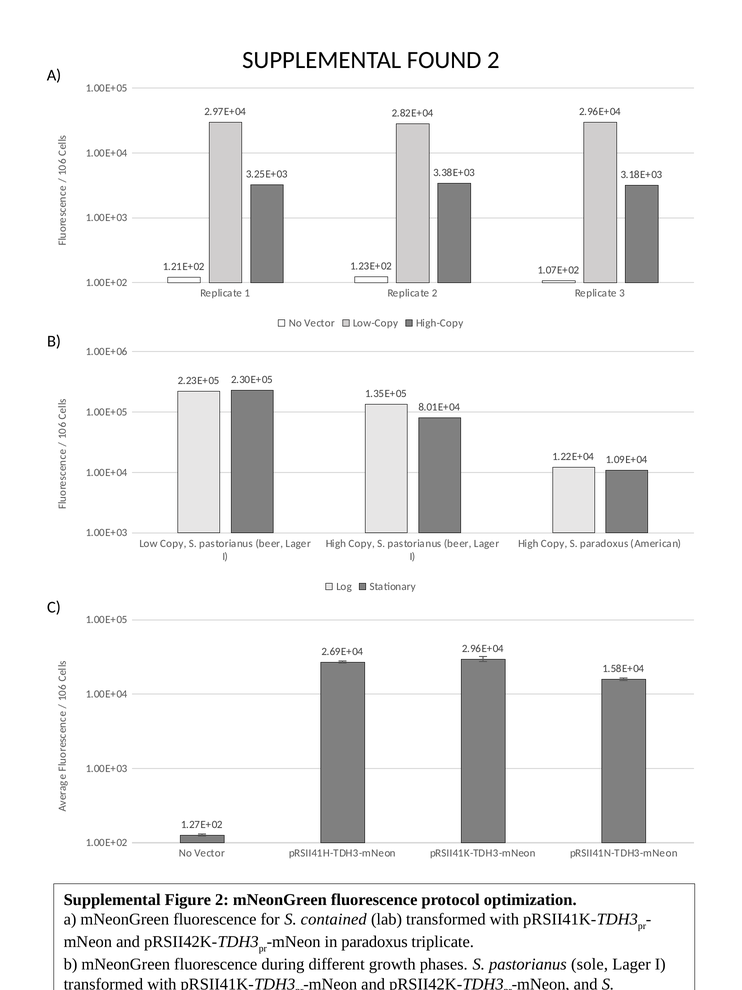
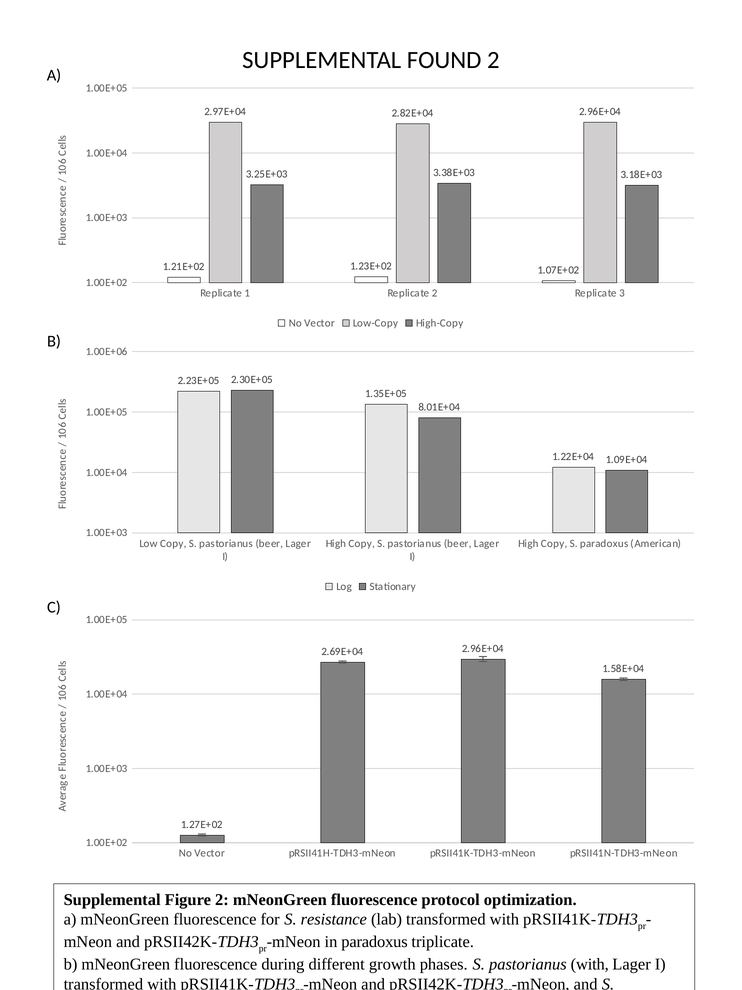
S contained: contained -> resistance
pastorianus sole: sole -> with
